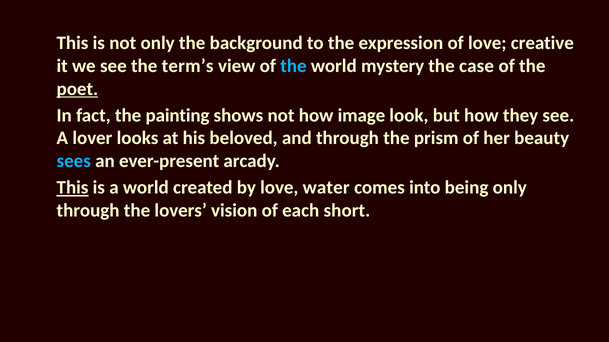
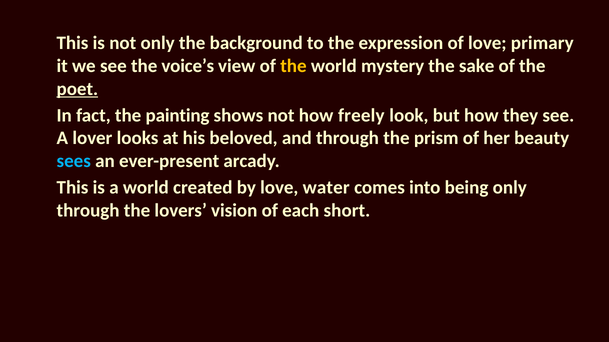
creative: creative -> primary
term’s: term’s -> voice’s
the at (293, 66) colour: light blue -> yellow
case: case -> sake
image: image -> freely
This at (73, 188) underline: present -> none
